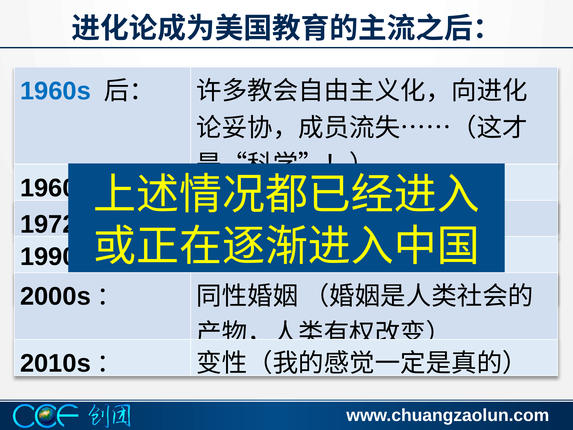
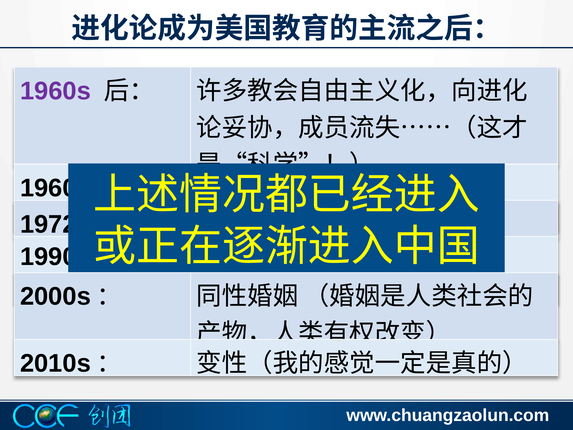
1960s at (55, 91) colour: blue -> purple
